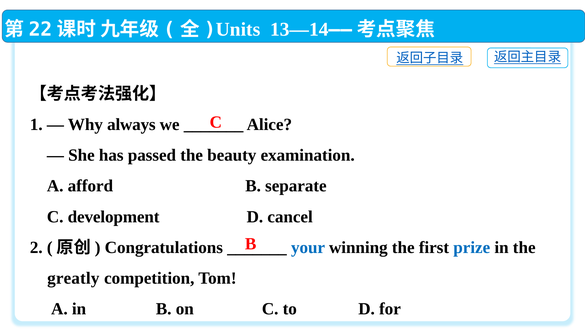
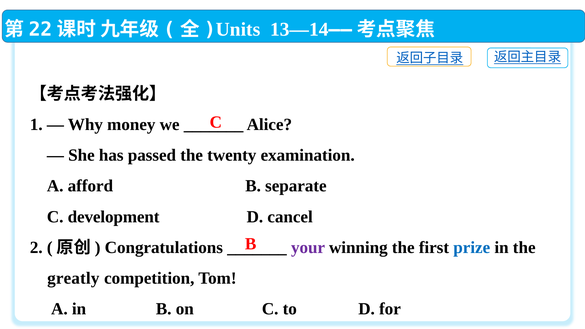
always: always -> money
beauty: beauty -> twenty
your colour: blue -> purple
